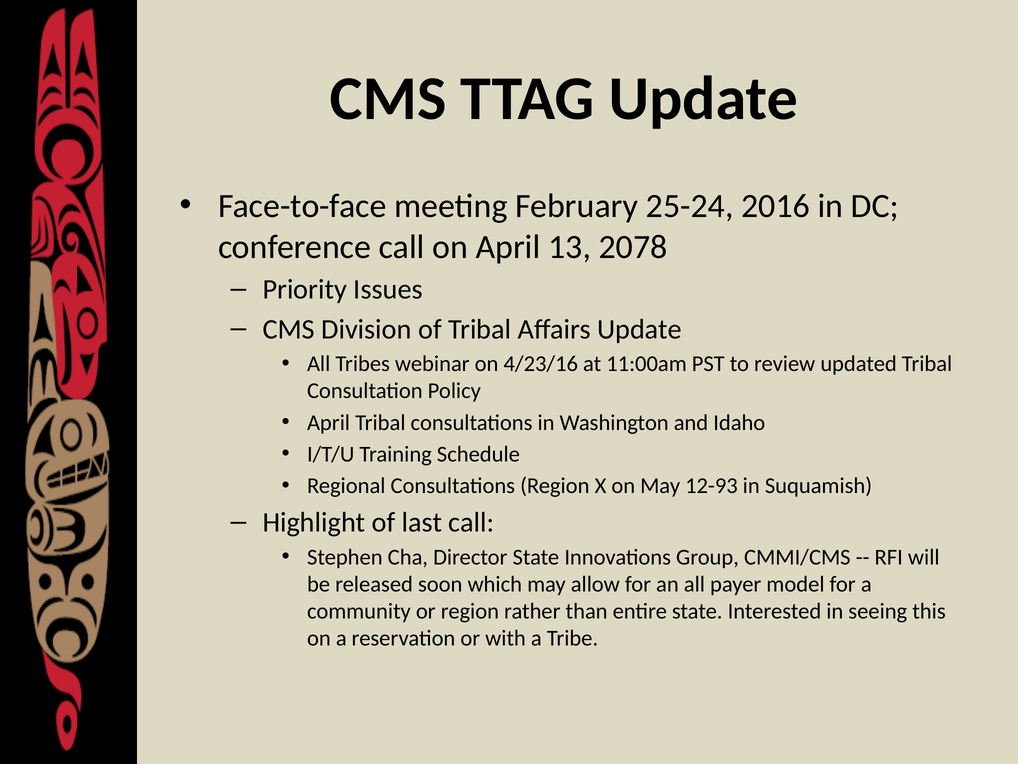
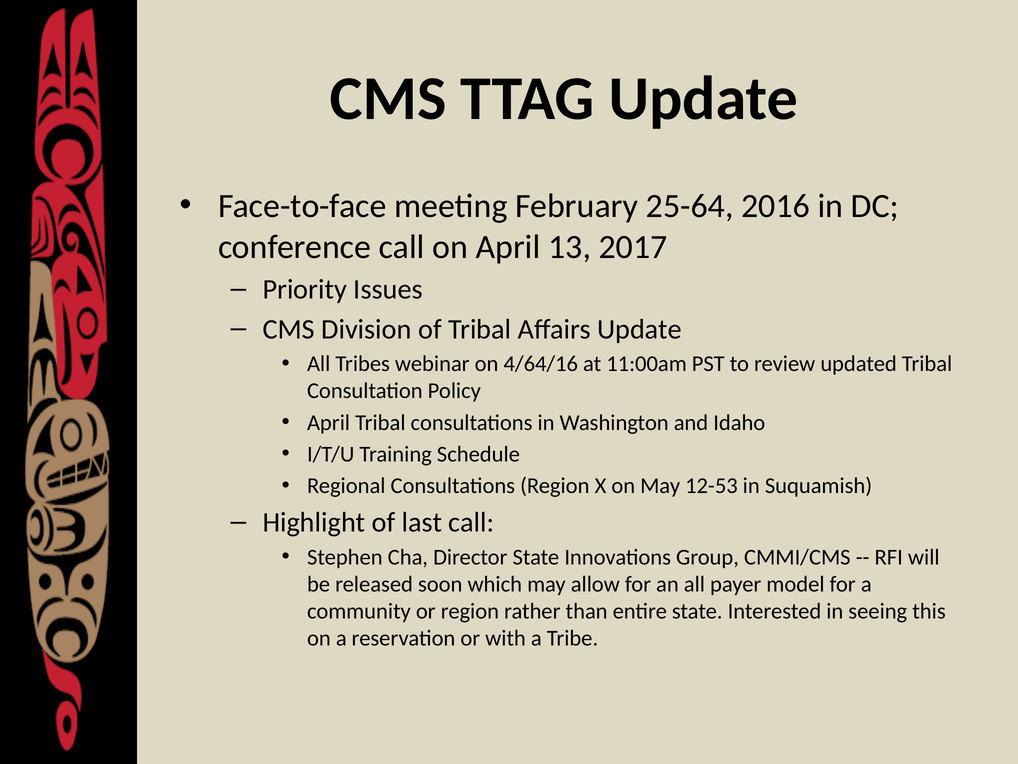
25-24: 25-24 -> 25-64
2078: 2078 -> 2017
4/23/16: 4/23/16 -> 4/64/16
12-93: 12-93 -> 12-53
